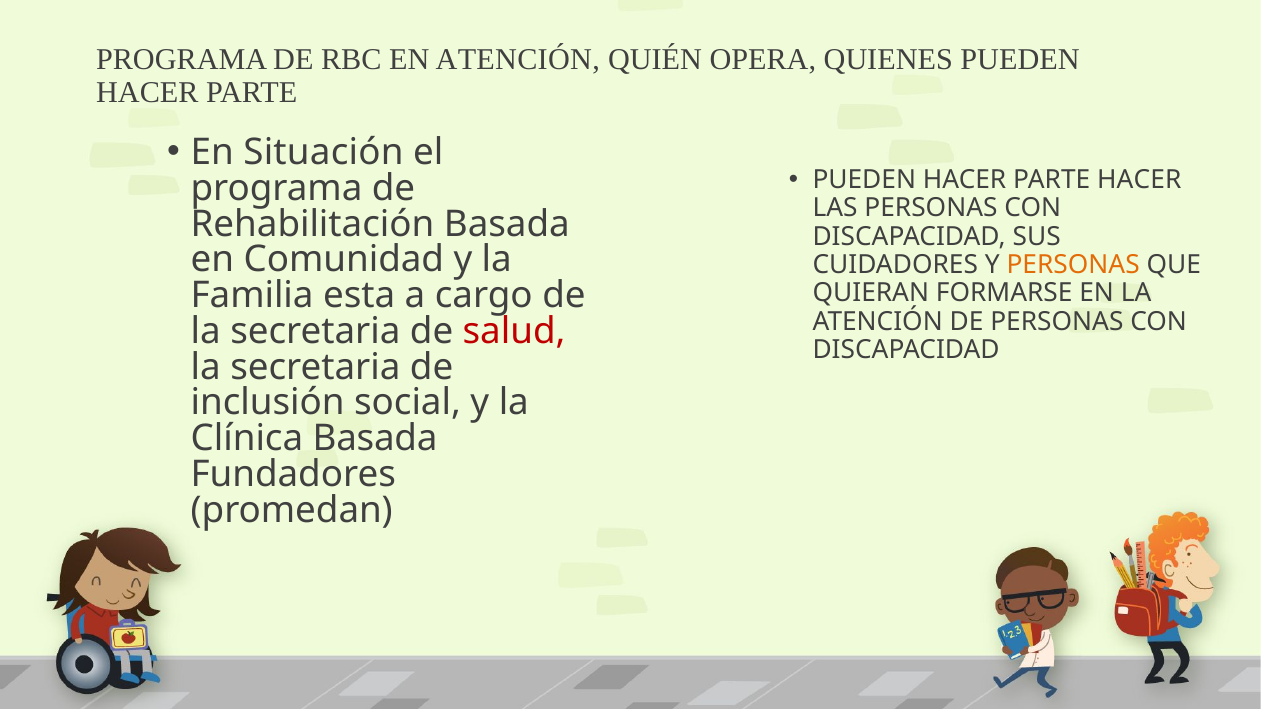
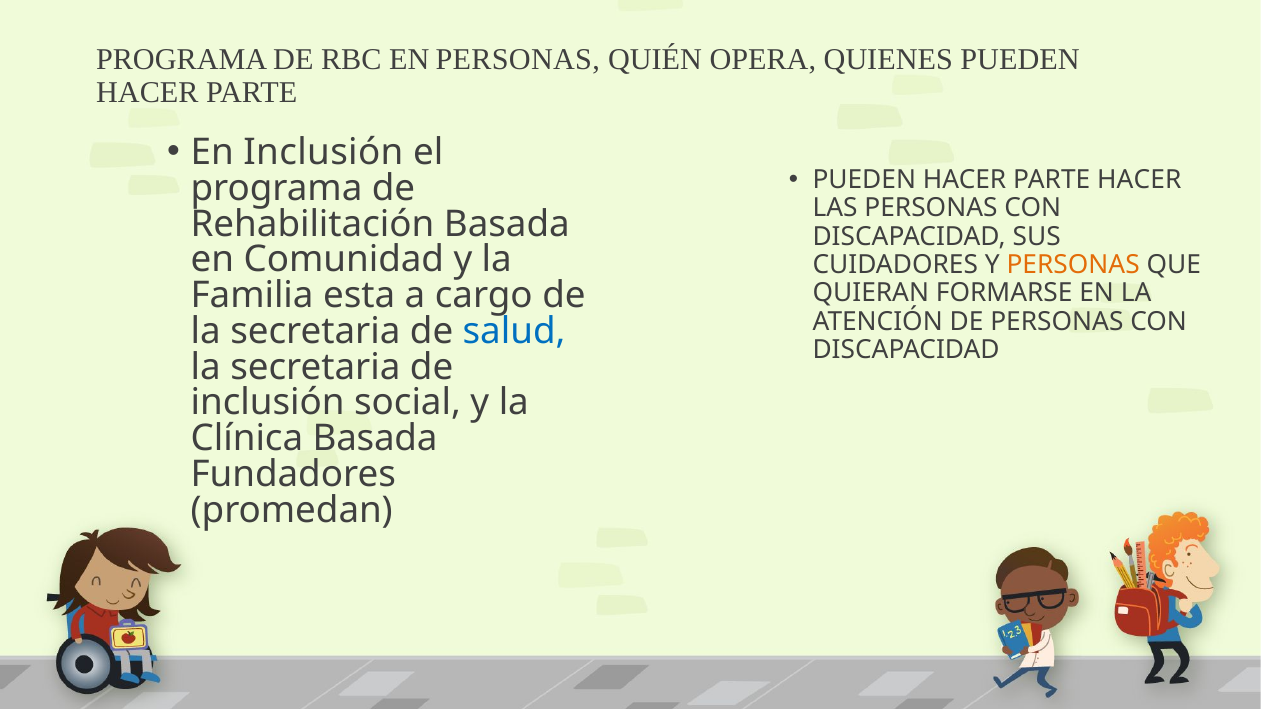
EN ATENCIÓN: ATENCIÓN -> PERSONAS
En Situación: Situación -> Inclusión
salud colour: red -> blue
